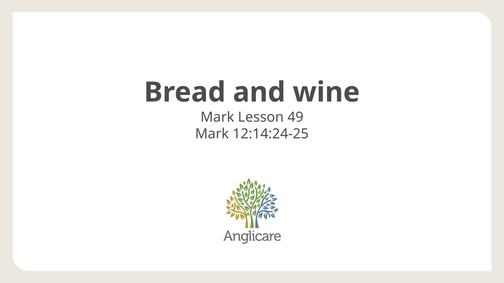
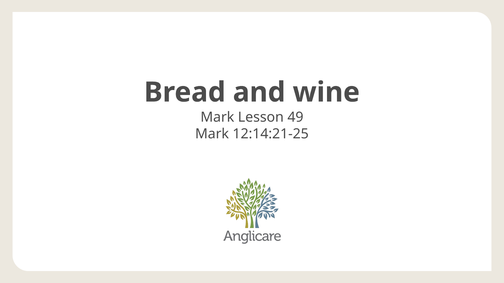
12:14:24-25: 12:14:24-25 -> 12:14:21-25
